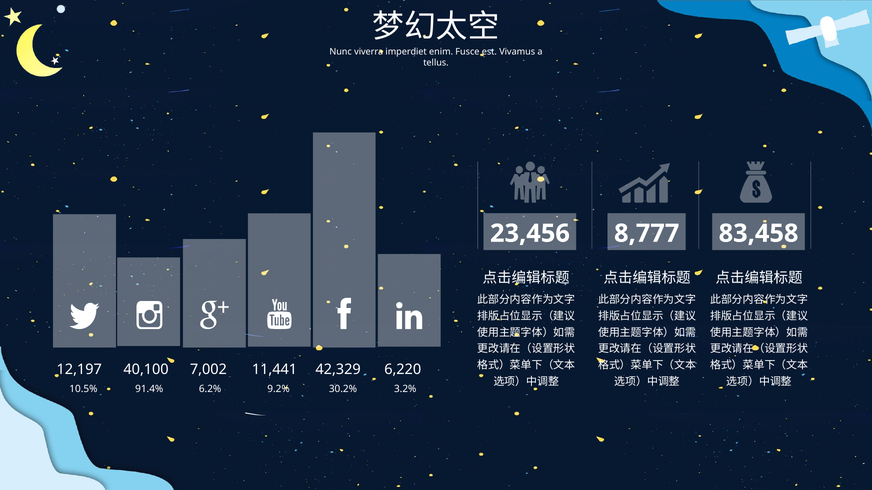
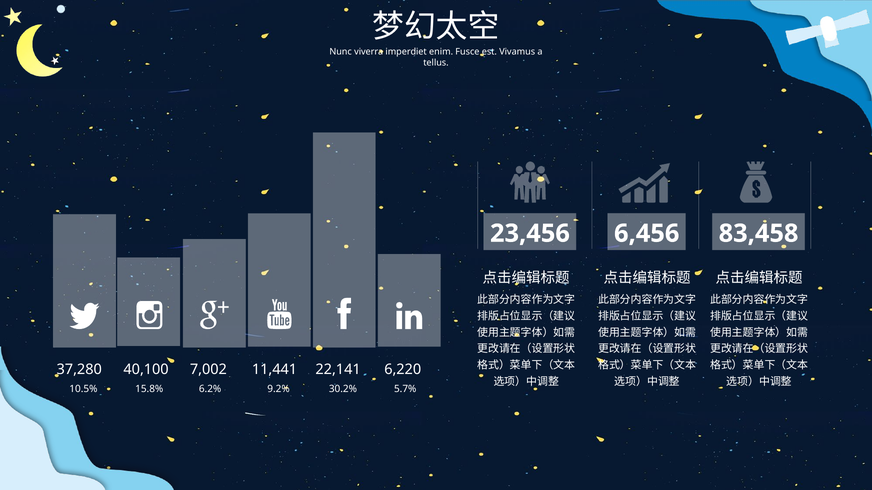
8,777: 8,777 -> 6,456
12,197: 12,197 -> 37,280
42,329: 42,329 -> 22,141
91.4%: 91.4% -> 15.8%
3.2%: 3.2% -> 5.7%
